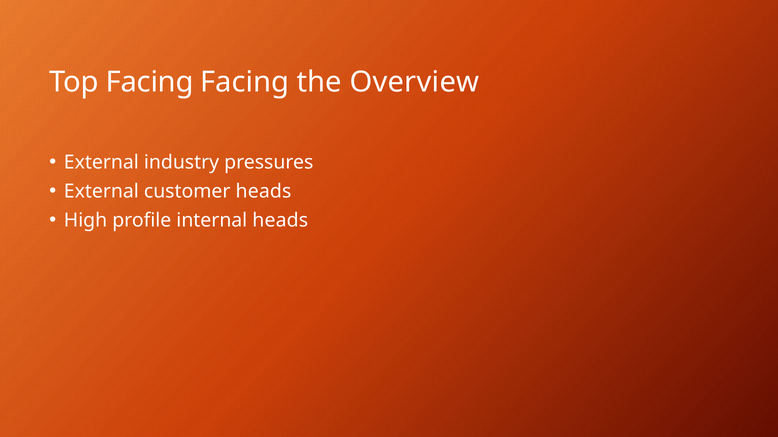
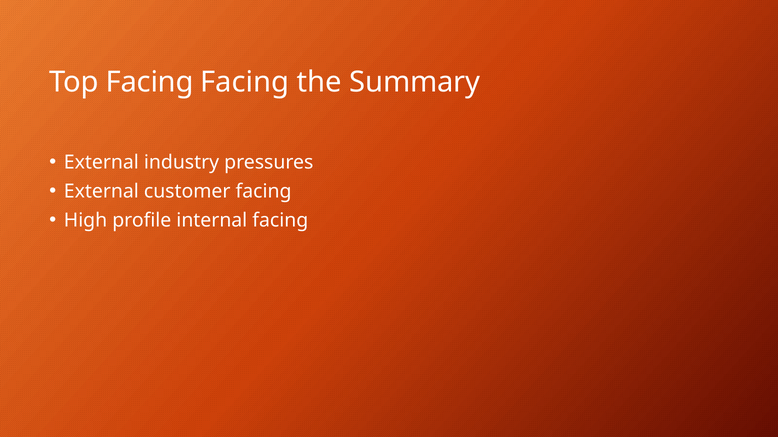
Overview: Overview -> Summary
customer heads: heads -> facing
internal heads: heads -> facing
